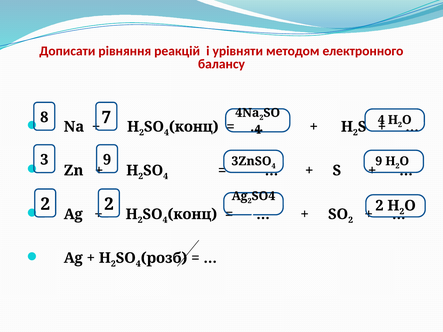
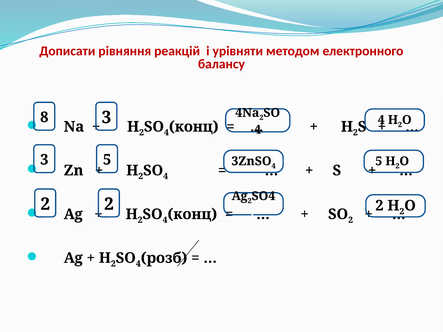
8 7: 7 -> 3
3 9: 9 -> 5
9 at (379, 161): 9 -> 5
